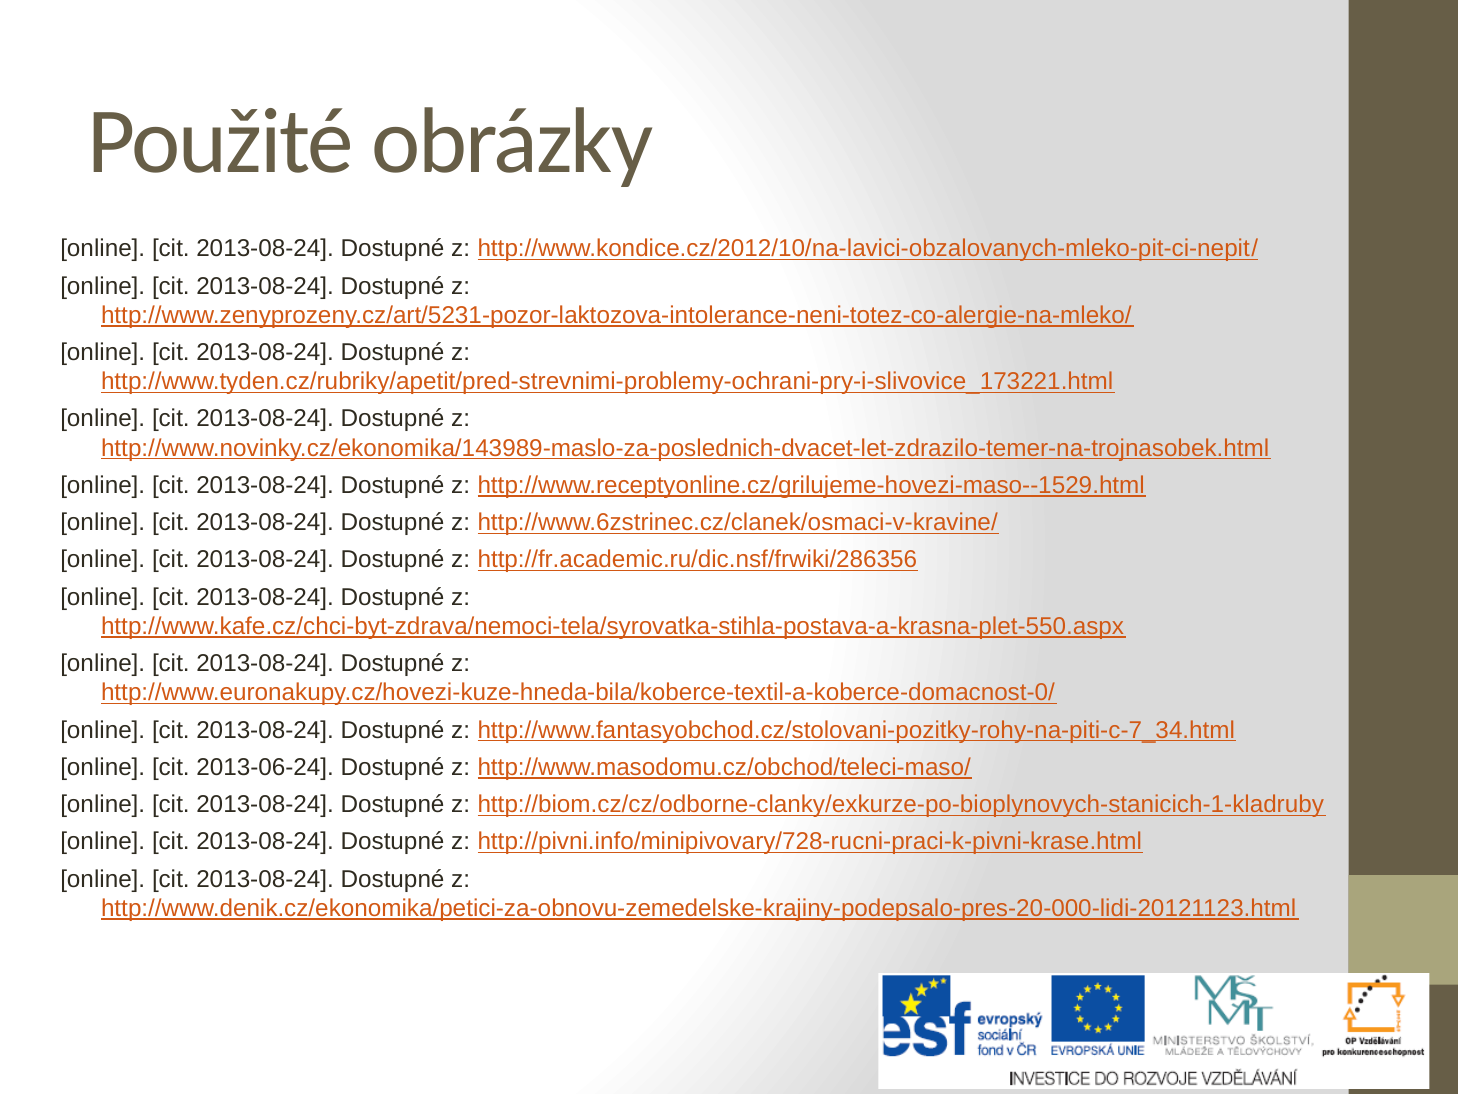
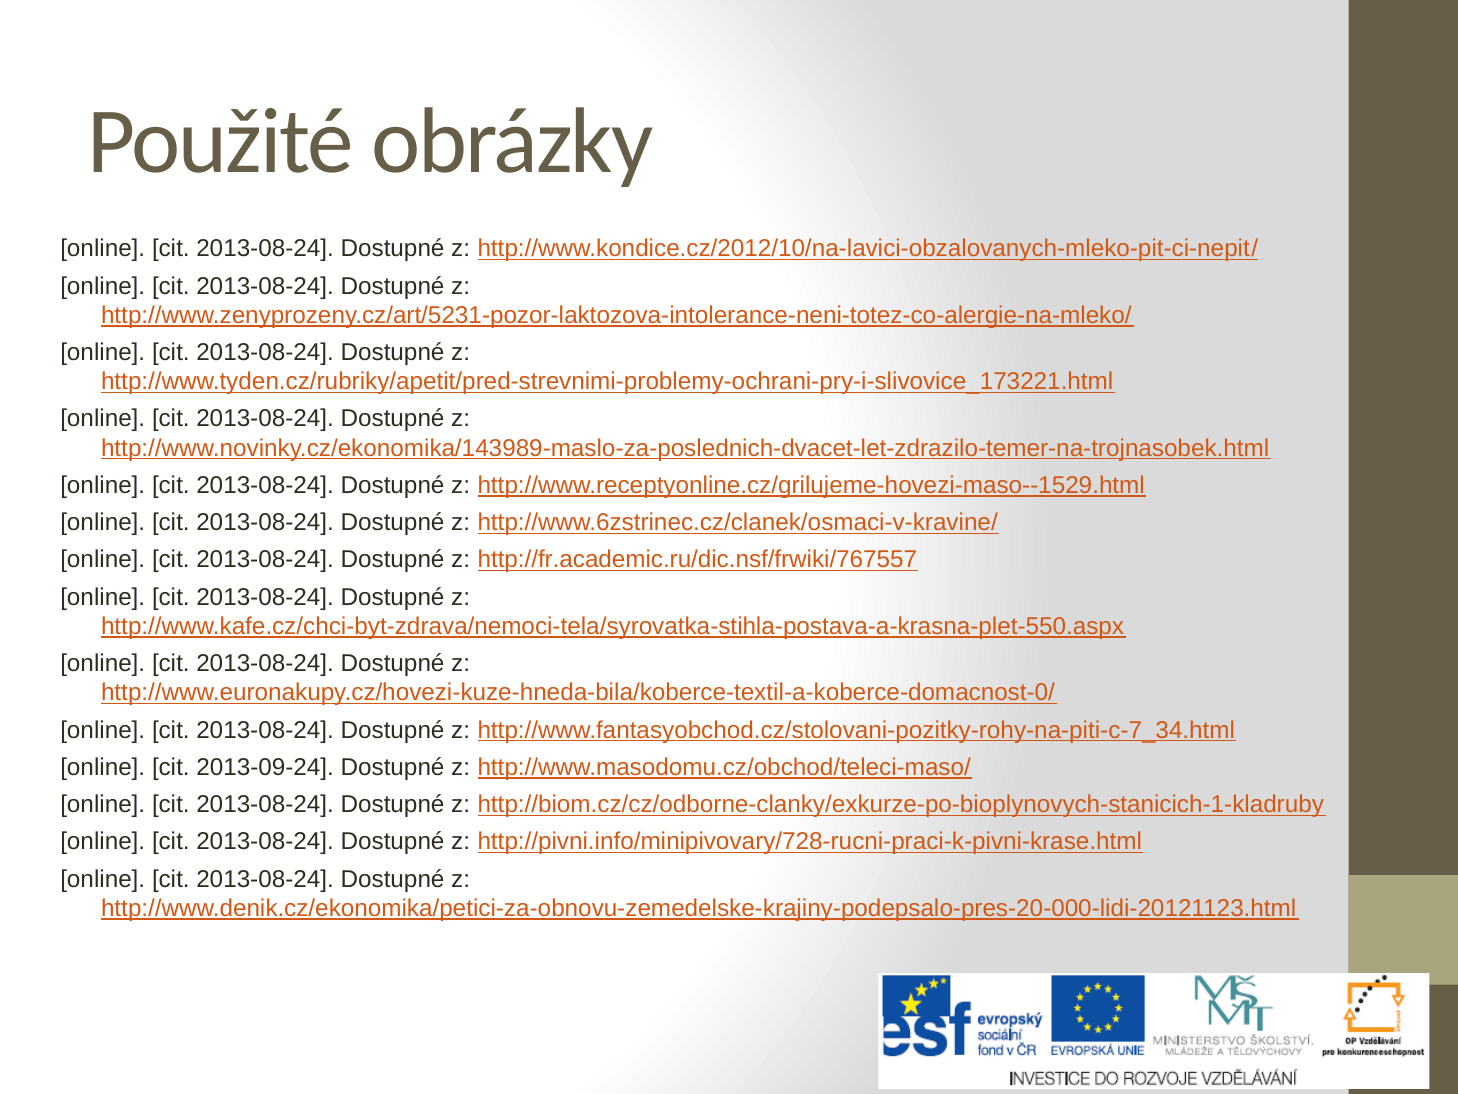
http://fr.academic.ru/dic.nsf/frwiki/286356: http://fr.academic.ru/dic.nsf/frwiki/286356 -> http://fr.academic.ru/dic.nsf/frwiki/767557
2013-06-24: 2013-06-24 -> 2013-09-24
